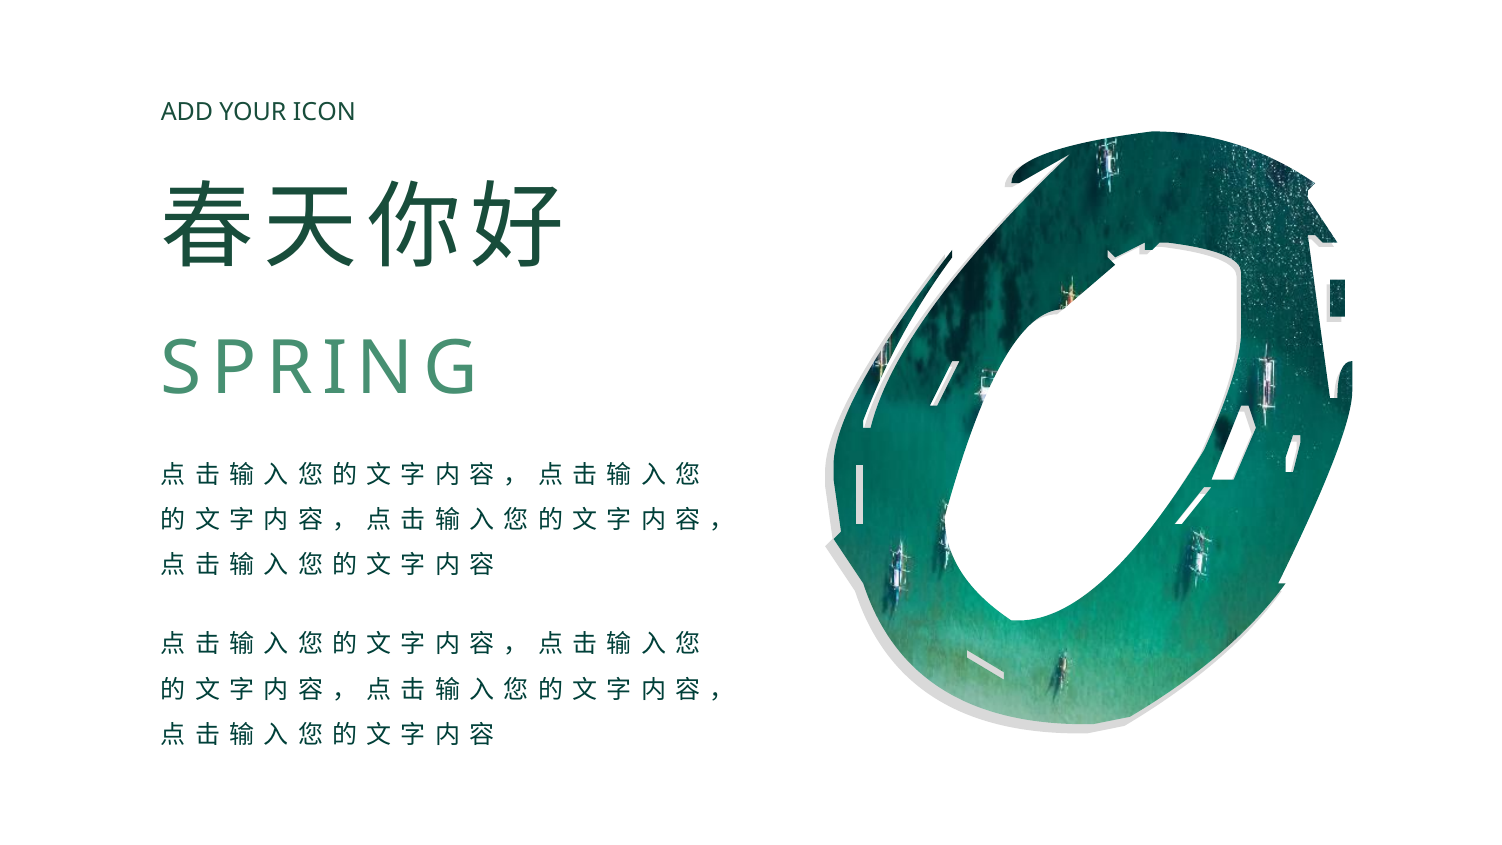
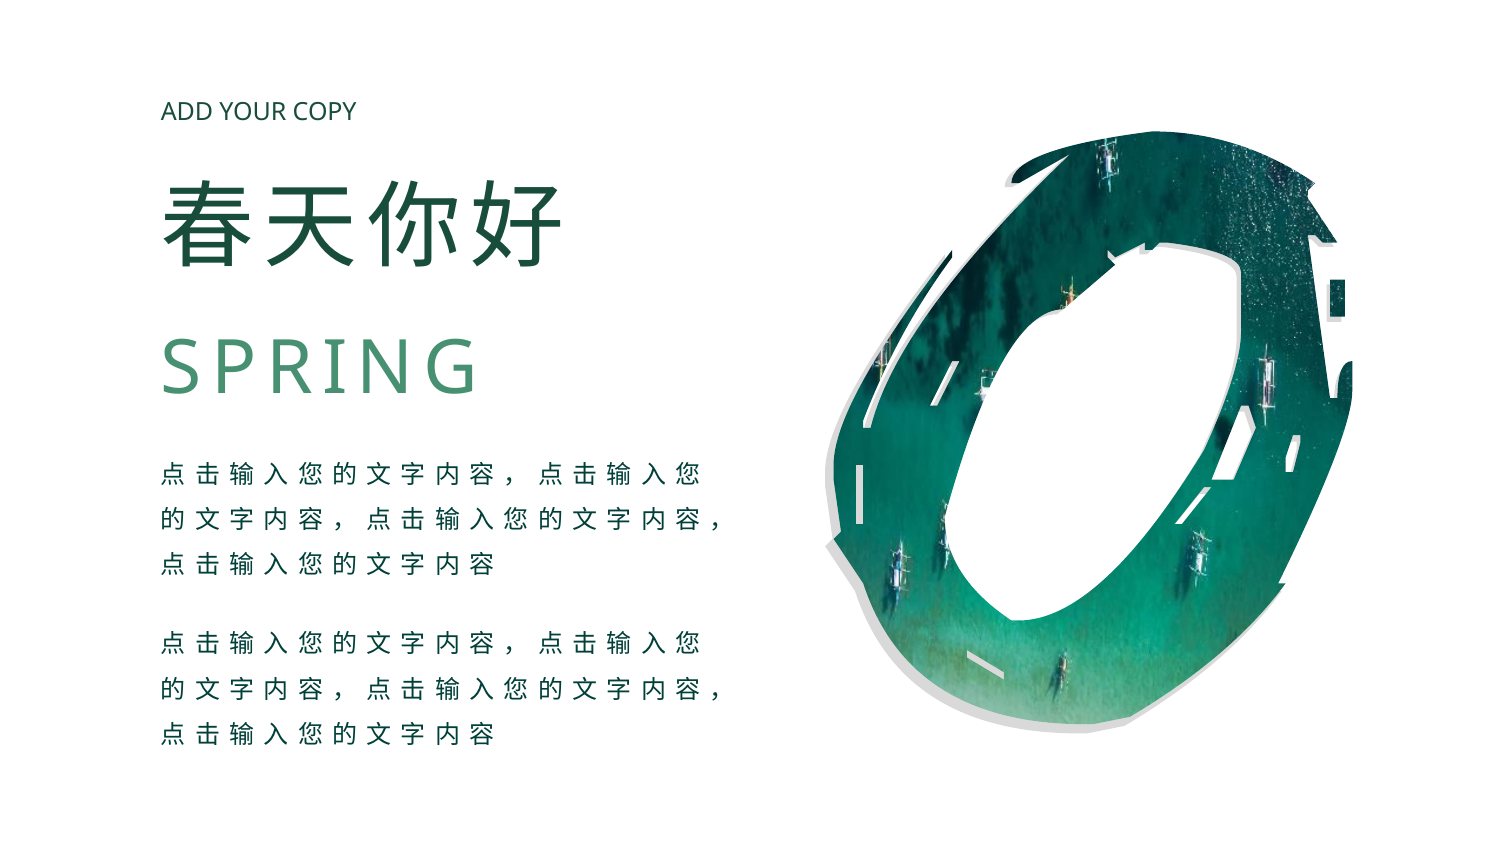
ICON: ICON -> COPY
